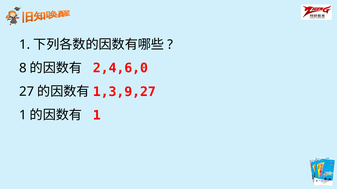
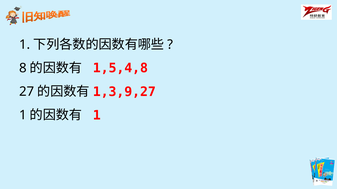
2,4,6,0: 2,4,6,0 -> 1,5,4,8
